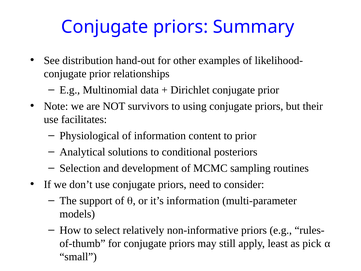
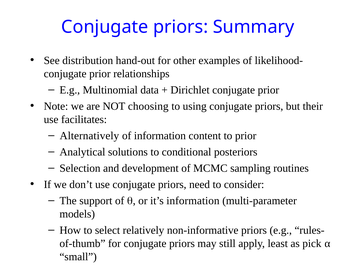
survivors: survivors -> choosing
Physiological: Physiological -> Alternatively
